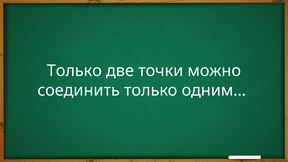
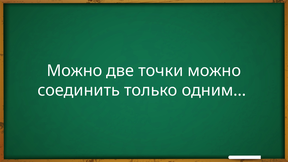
Только at (74, 71): Только -> Можно
